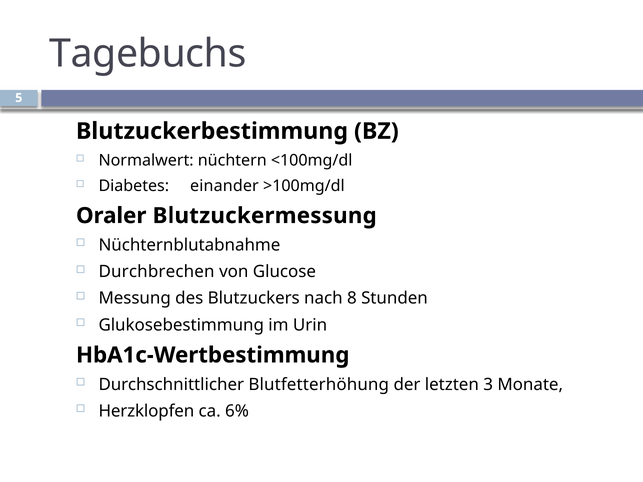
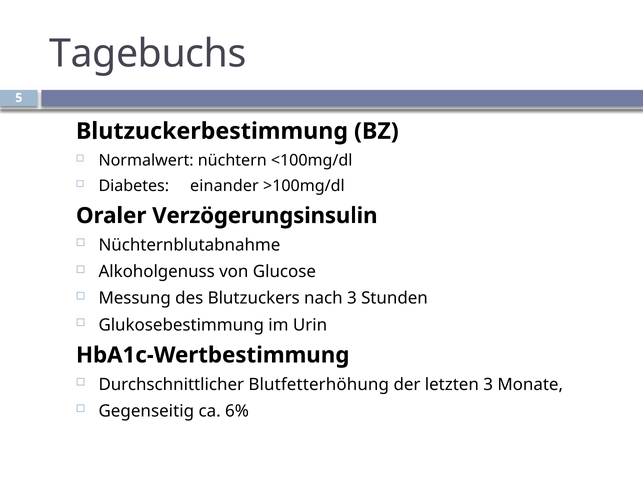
Blutzuckermessung: Blutzuckermessung -> Verzögerungsinsulin
Durchbrechen: Durchbrechen -> Alkoholgenuss
nach 8: 8 -> 3
Herzklopfen: Herzklopfen -> Gegenseitig
